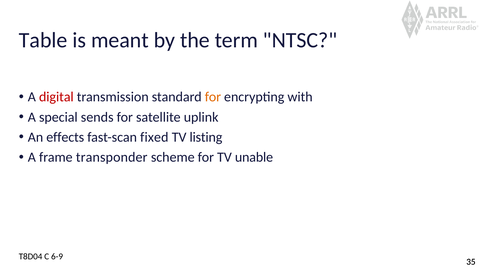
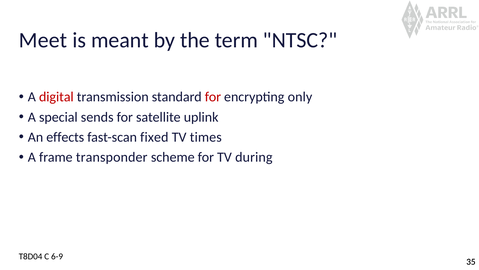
Table: Table -> Meet
for at (213, 97) colour: orange -> red
with: with -> only
listing: listing -> times
unable: unable -> during
